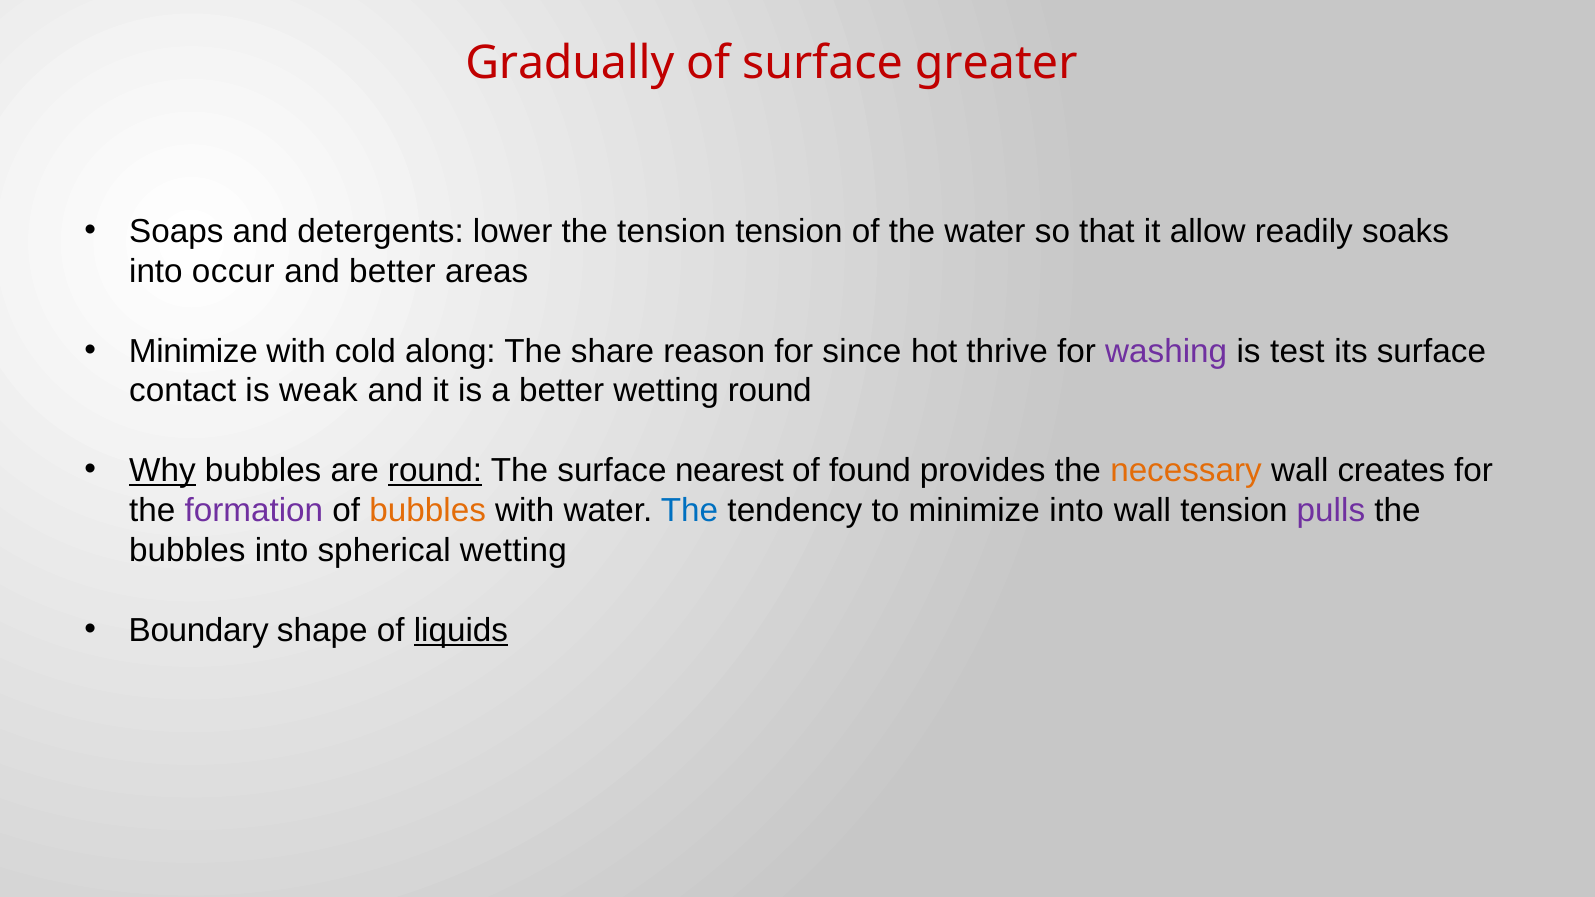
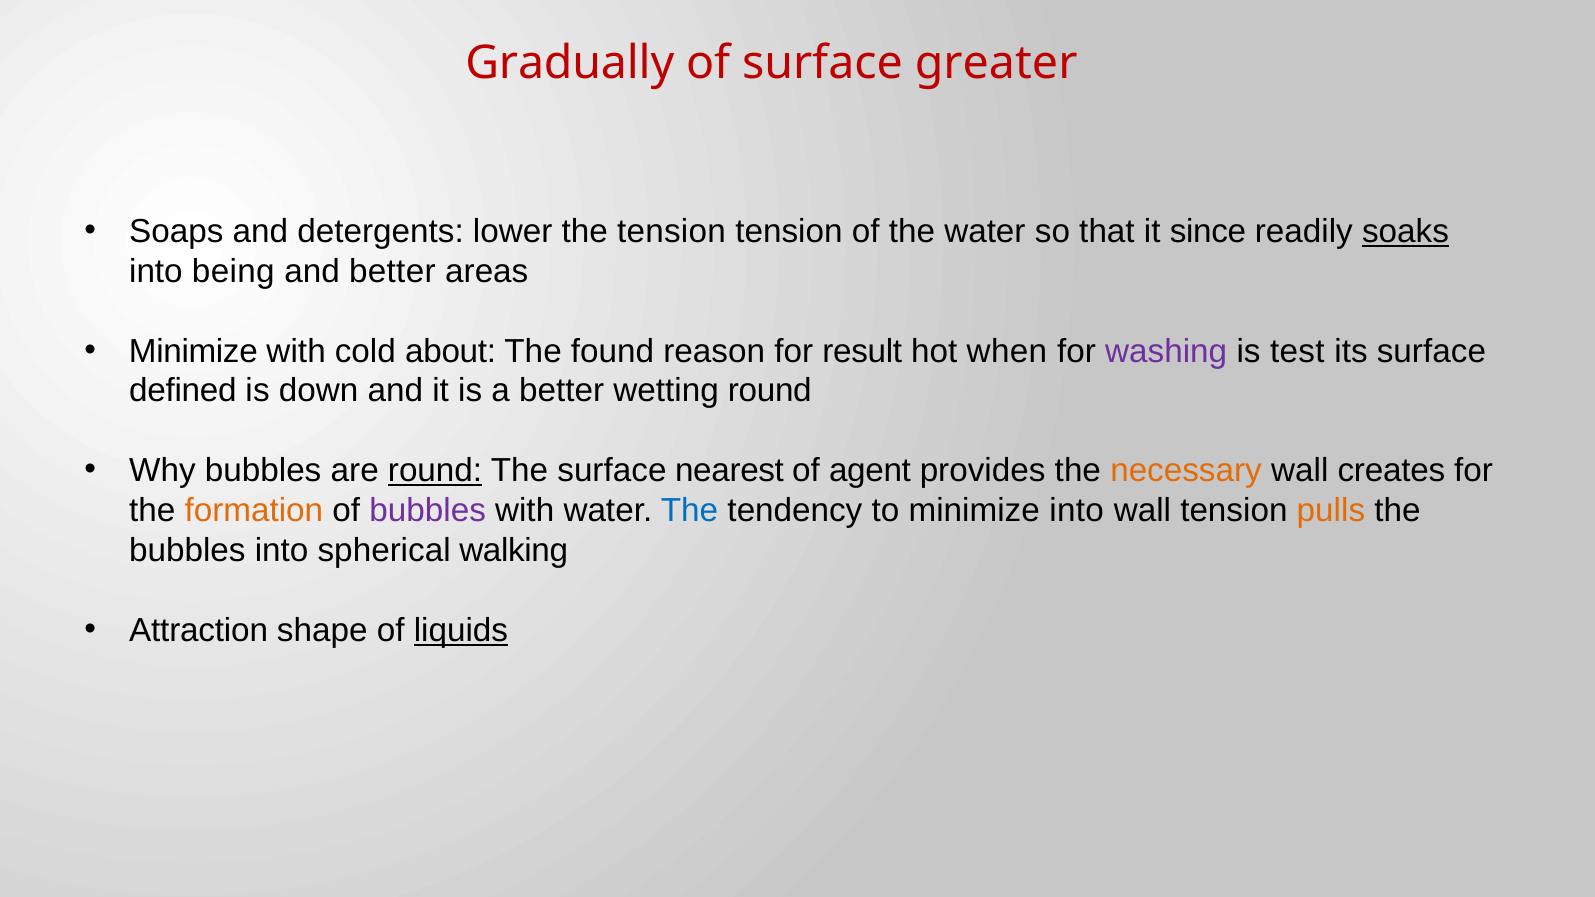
allow: allow -> since
soaks underline: none -> present
occur: occur -> being
along: along -> about
share: share -> found
since: since -> result
thrive: thrive -> when
contact: contact -> defined
weak: weak -> down
Why underline: present -> none
found: found -> agent
formation colour: purple -> orange
bubbles at (428, 511) colour: orange -> purple
pulls colour: purple -> orange
spherical wetting: wetting -> walking
Boundary: Boundary -> Attraction
